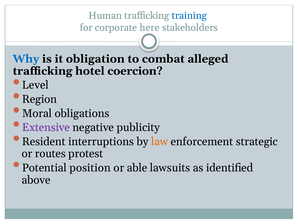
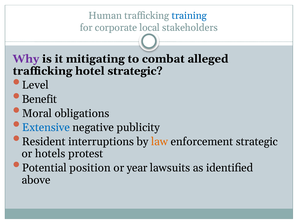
here: here -> local
Why colour: blue -> purple
obligation: obligation -> mitigating
hotel coercion: coercion -> strategic
Region: Region -> Benefit
Extensive colour: purple -> blue
routes: routes -> hotels
able: able -> year
